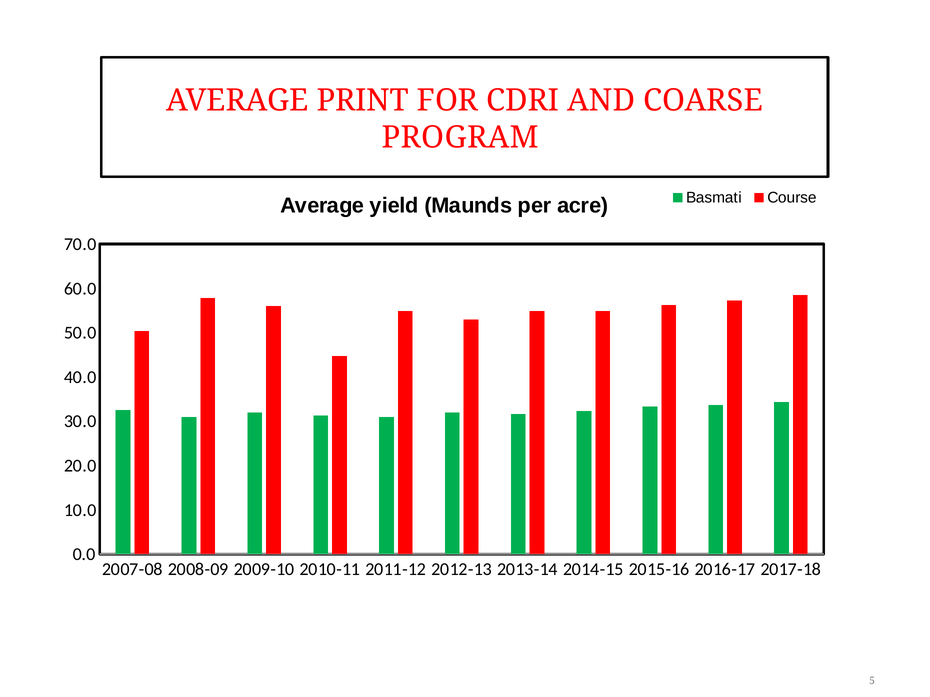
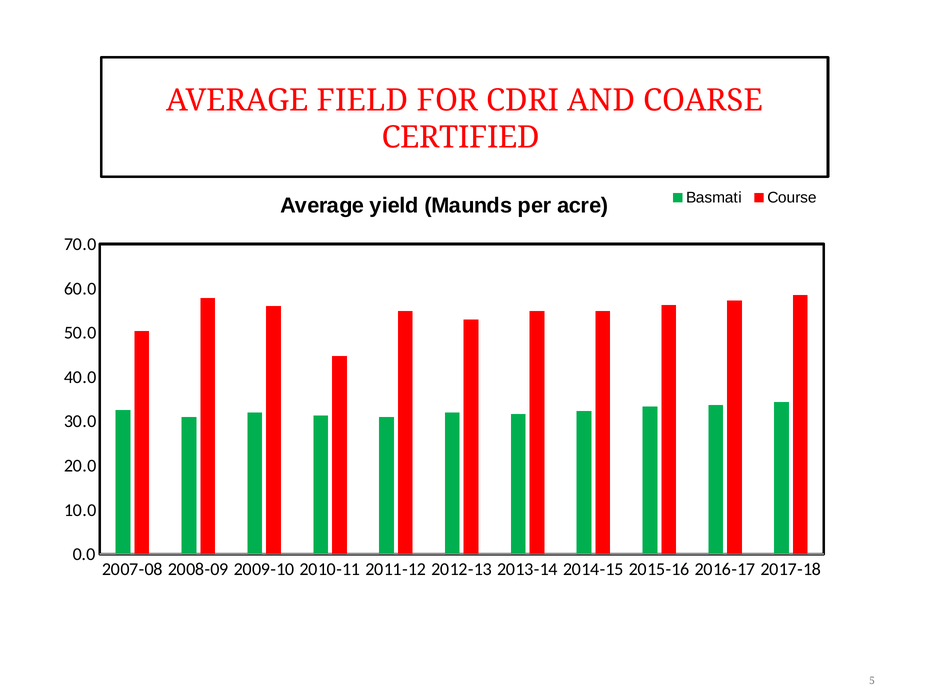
PRINT: PRINT -> FIELD
PROGRAM: PROGRAM -> CERTIFIED
